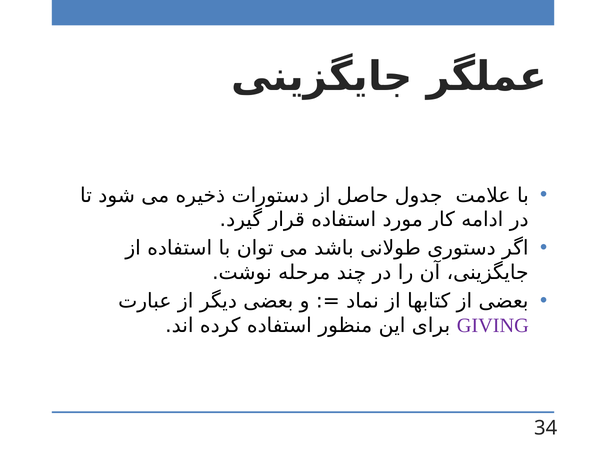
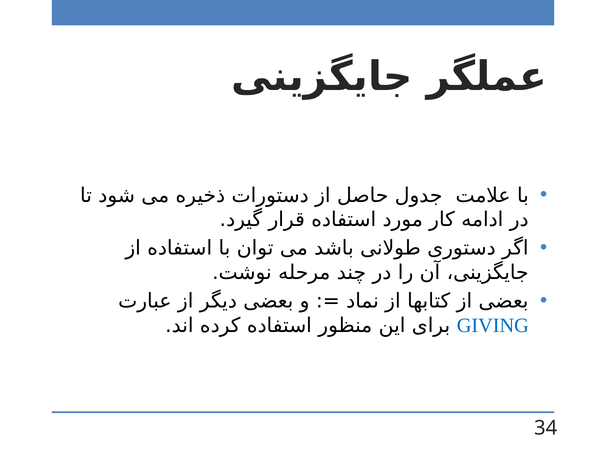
GIVING colour: purple -> blue
